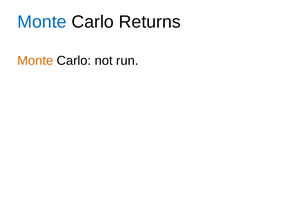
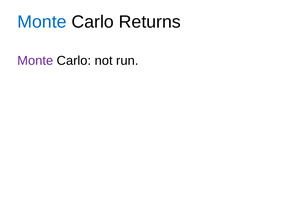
Monte at (35, 61) colour: orange -> purple
